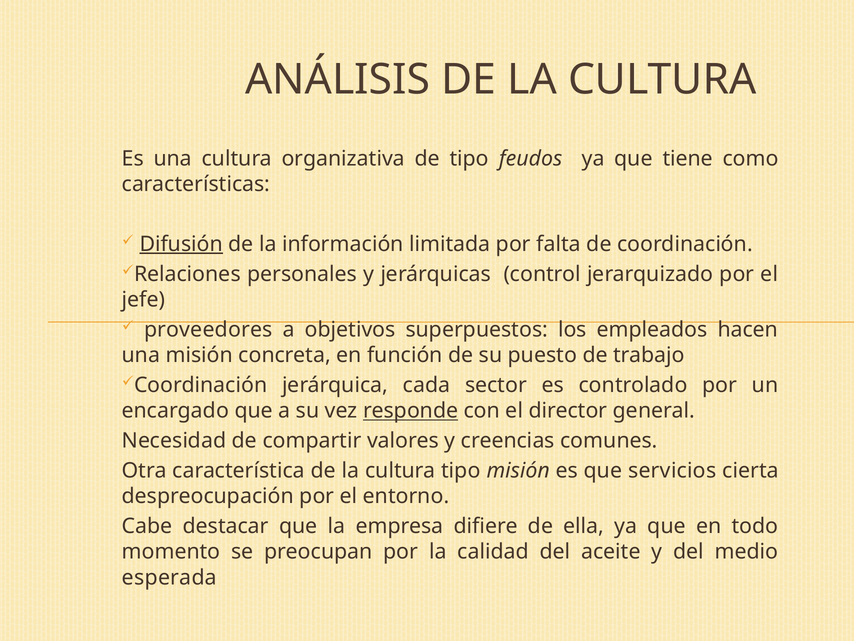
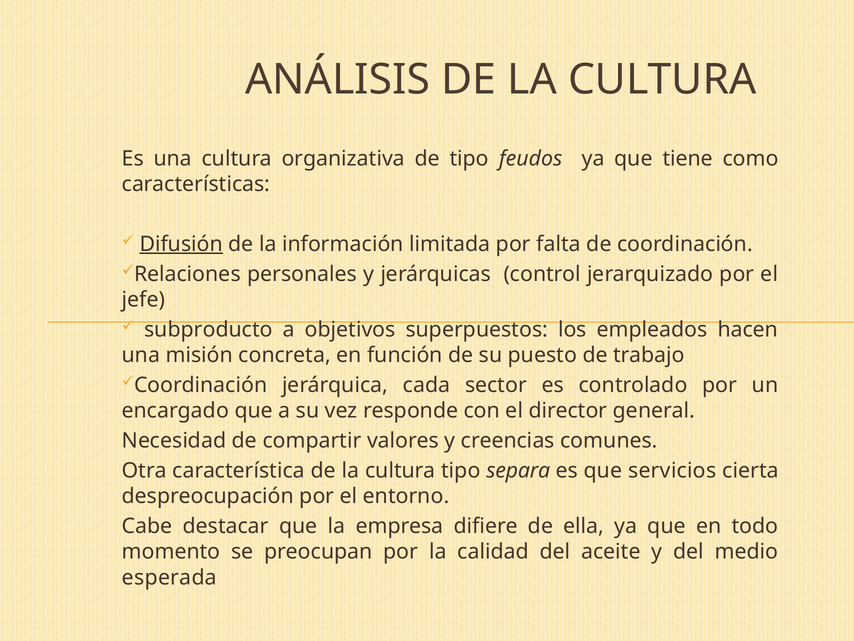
proveedores: proveedores -> subproducto
responde underline: present -> none
tipo misión: misión -> separa
